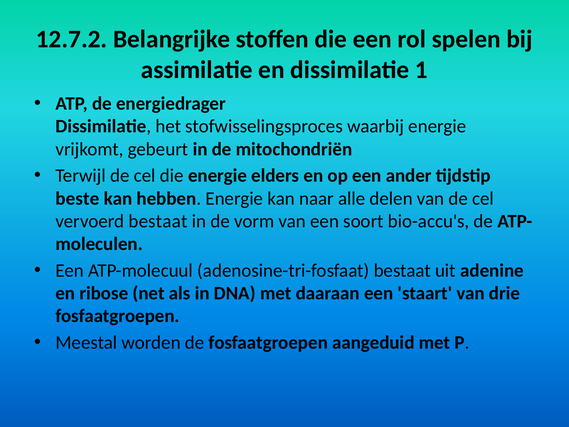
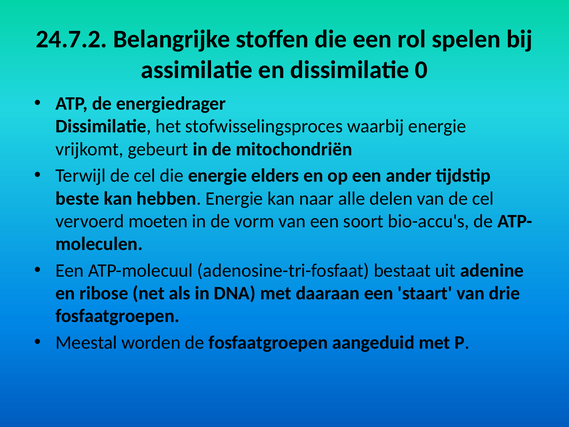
12.7.2: 12.7.2 -> 24.7.2
1: 1 -> 0
vervoerd bestaat: bestaat -> moeten
